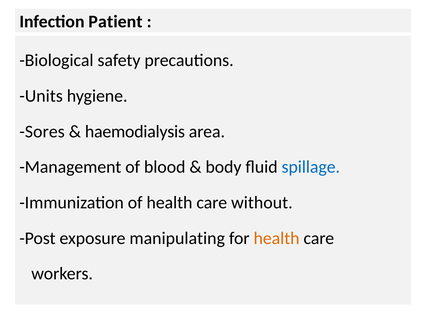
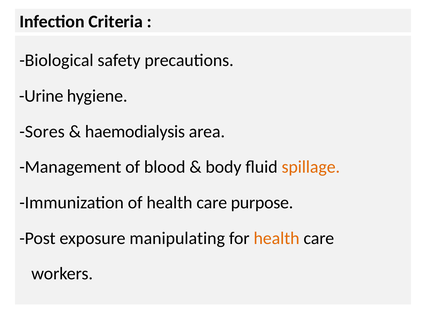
Patient: Patient -> Criteria
Units: Units -> Urine
spillage colour: blue -> orange
without: without -> purpose
